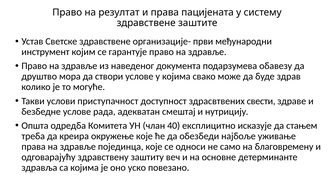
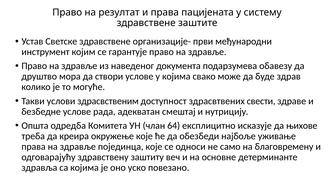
приступачност: приступачност -> здрасвственим
40: 40 -> 64
стањем: стањем -> њихове
